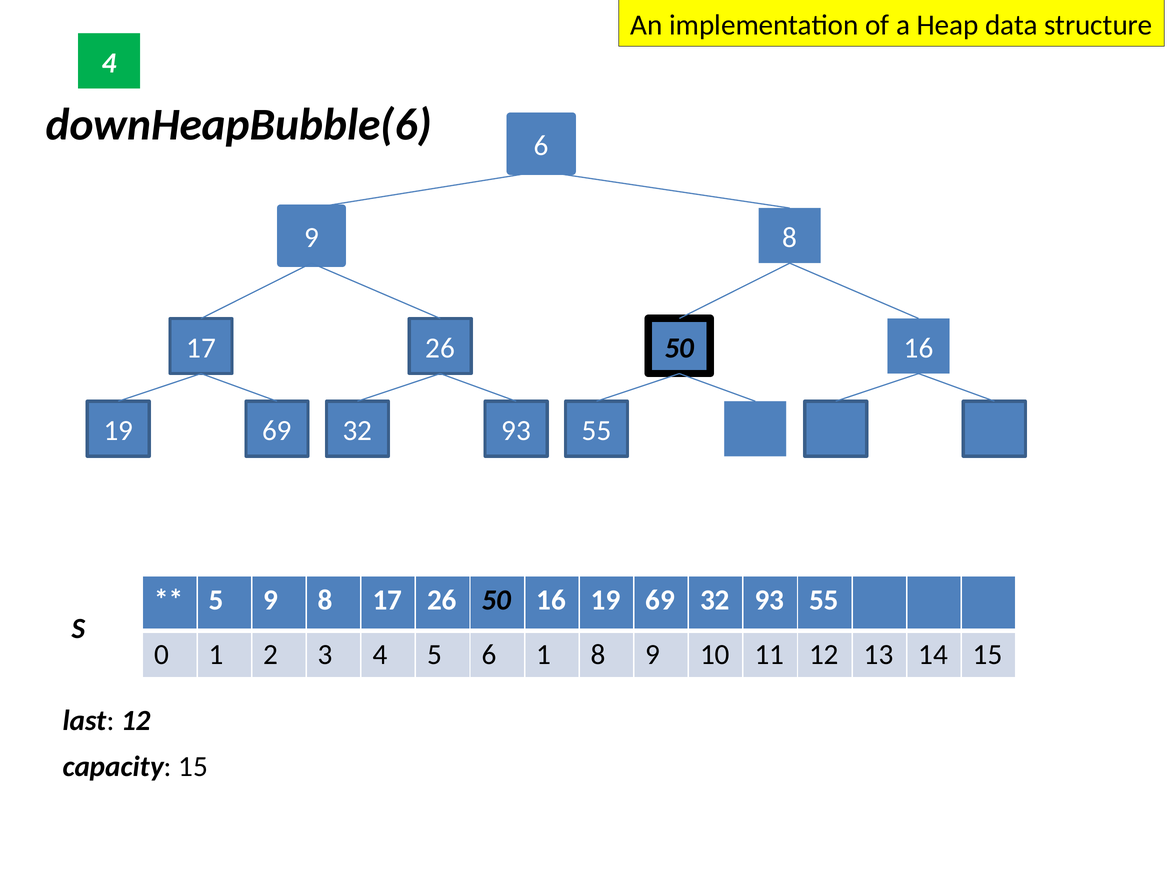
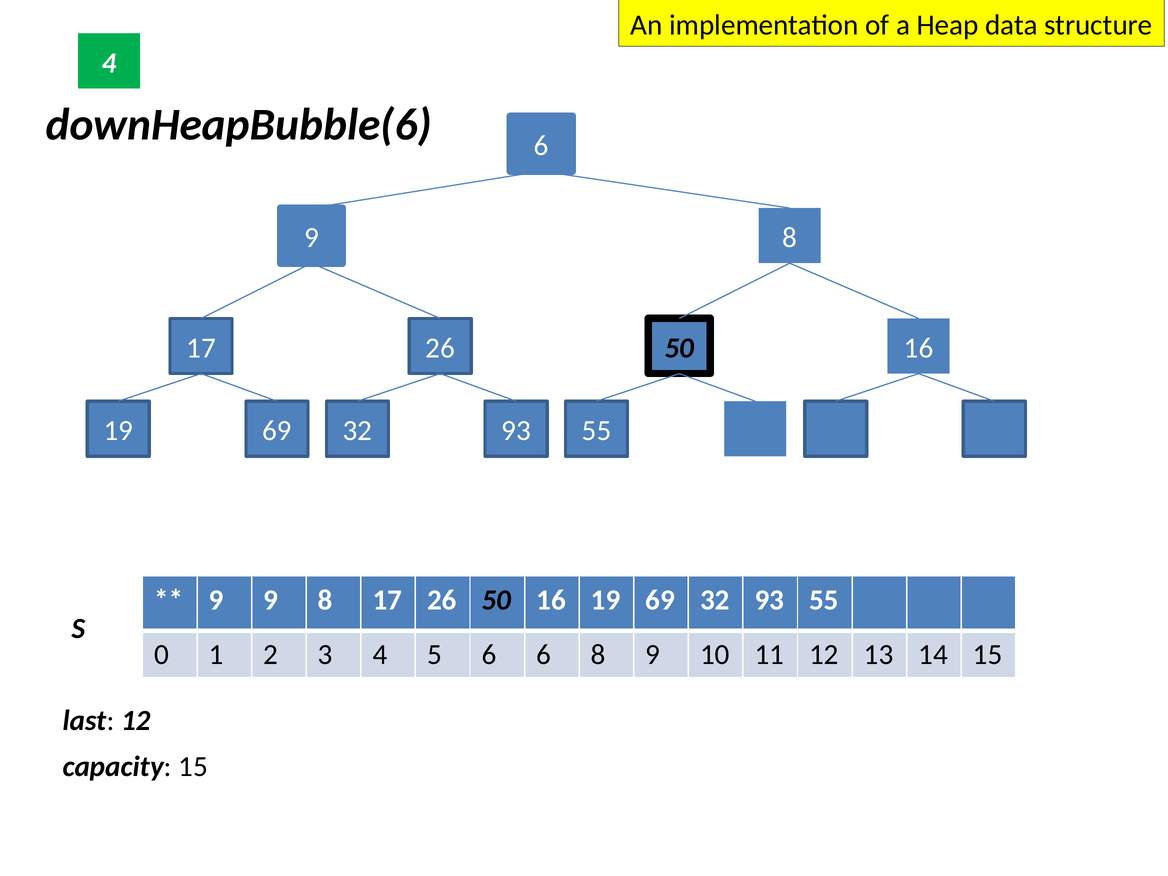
5 at (216, 600): 5 -> 9
6 1: 1 -> 6
